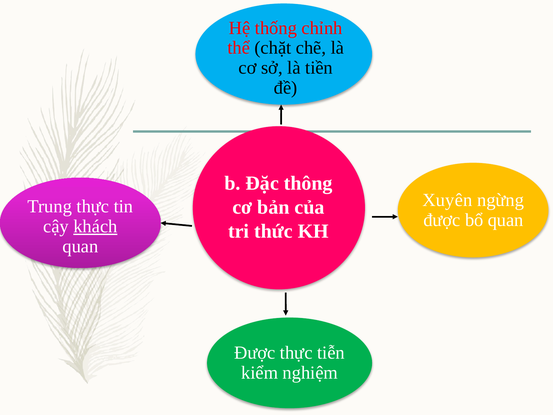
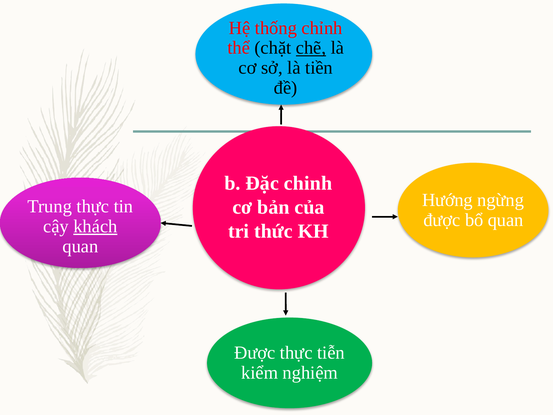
chẽ underline: none -> present
thông: thông -> chinh
Xuyên: Xuyên -> Hướng
